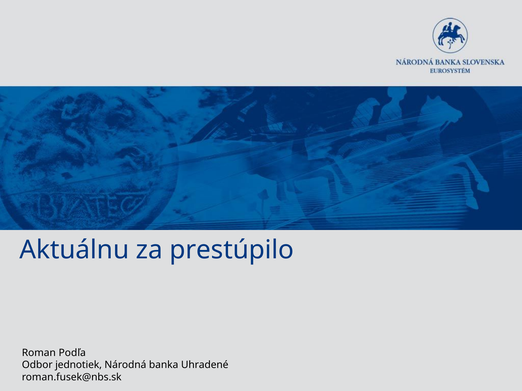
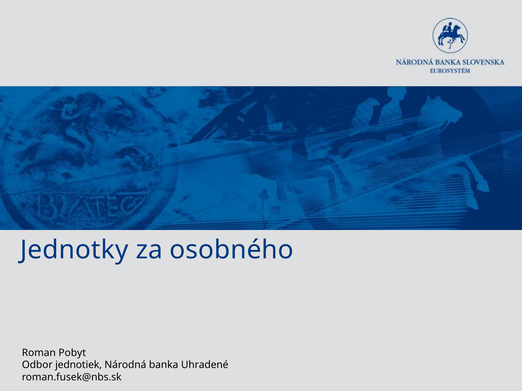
Aktuálnu: Aktuálnu -> Jednotky
prestúpilo: prestúpilo -> osobného
Podľa: Podľa -> Pobyt
